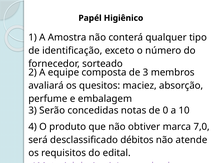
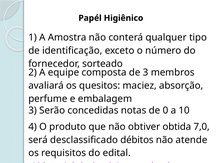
marca: marca -> obtida
